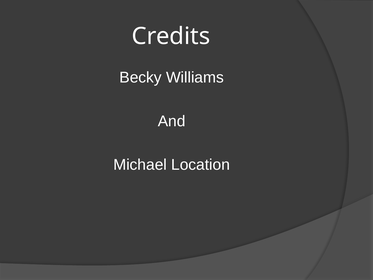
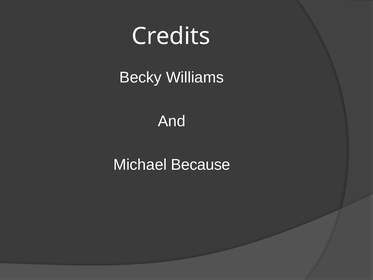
Location: Location -> Because
